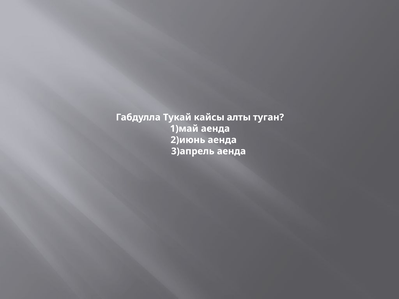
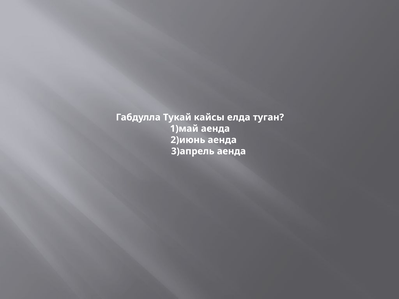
алты: алты -> елда
